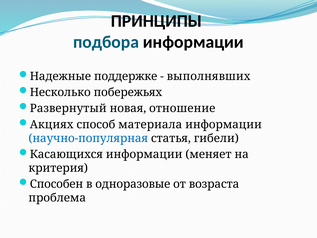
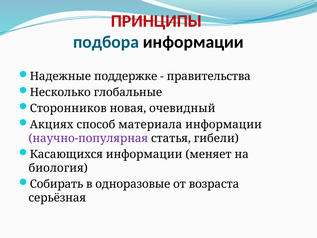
ПРИНЦИПЫ colour: black -> red
выполнявших: выполнявших -> правительства
побережьях: побережьях -> глобальные
Развернутый: Развернутый -> Сторонников
отношение: отношение -> очевидный
научно-популярная colour: blue -> purple
критерия: критерия -> биология
Способен: Способен -> Собирать
проблема: проблема -> серьёзная
